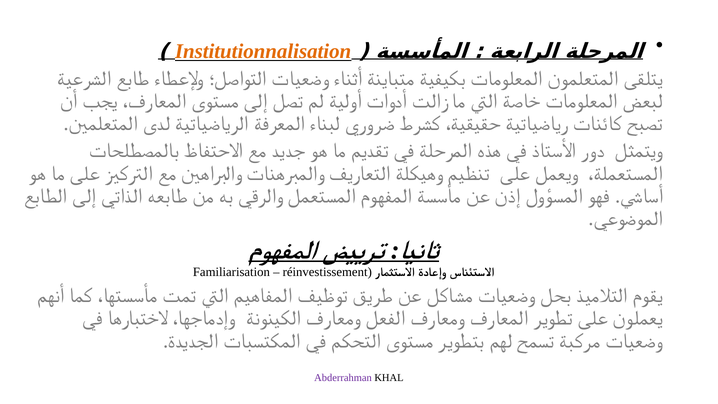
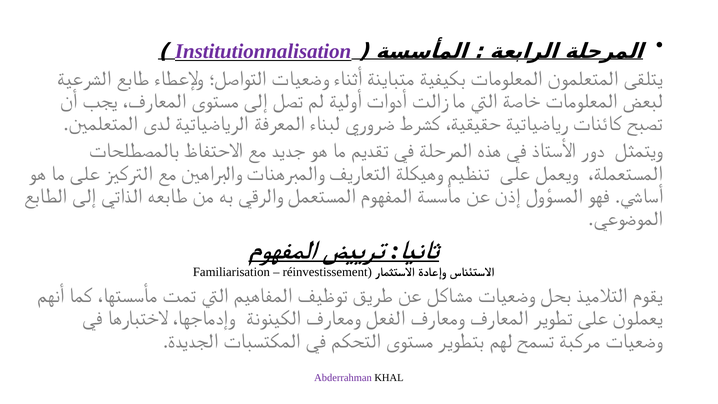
Institutionnalisation colour: orange -> purple
